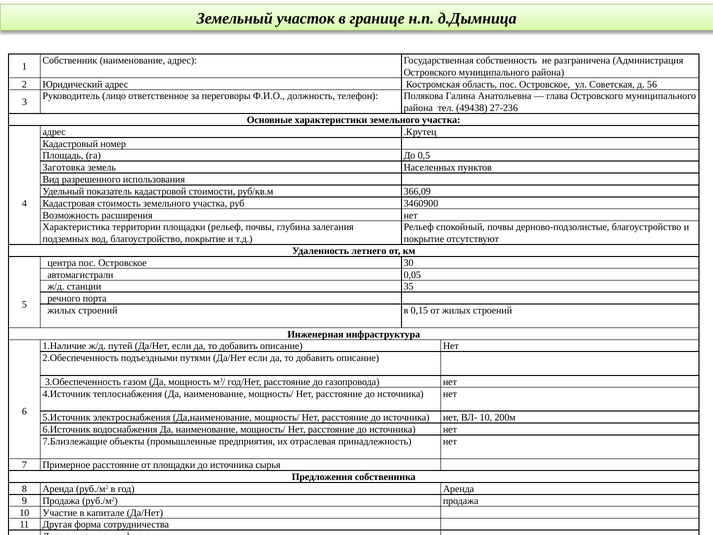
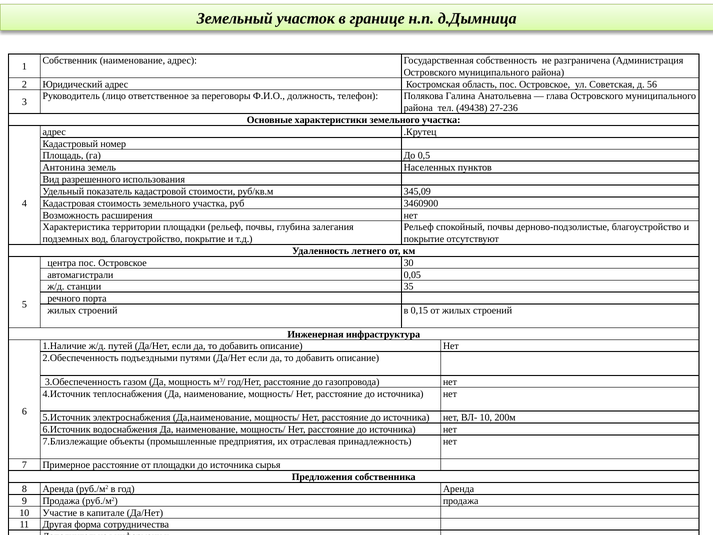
Заготовка: Заготовка -> Антонина
366,09: 366,09 -> 345,09
